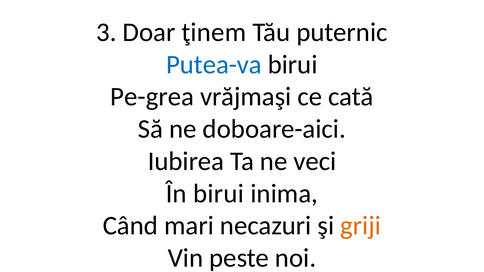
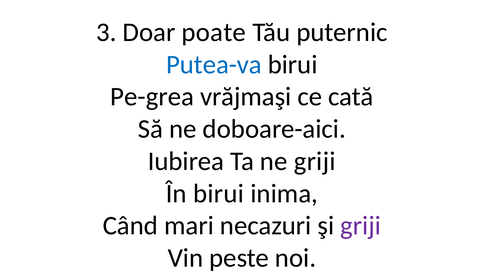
ţinem: ţinem -> poate
ne veci: veci -> griji
griji at (361, 226) colour: orange -> purple
